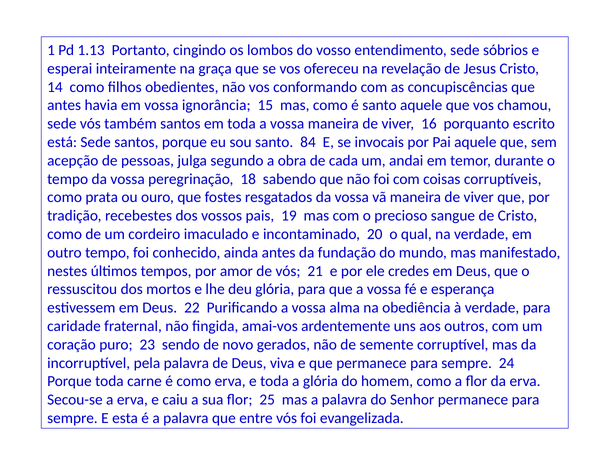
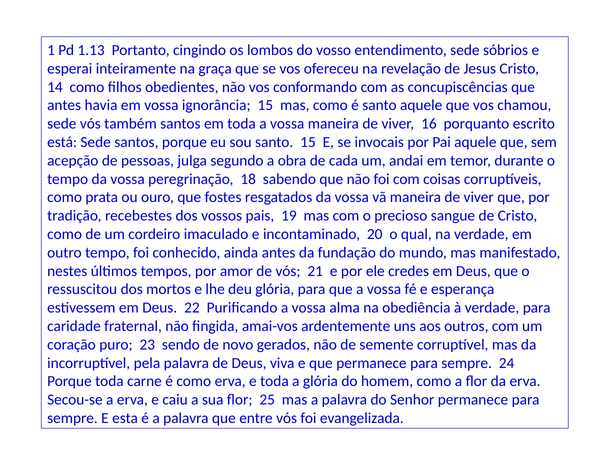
santo 84: 84 -> 15
